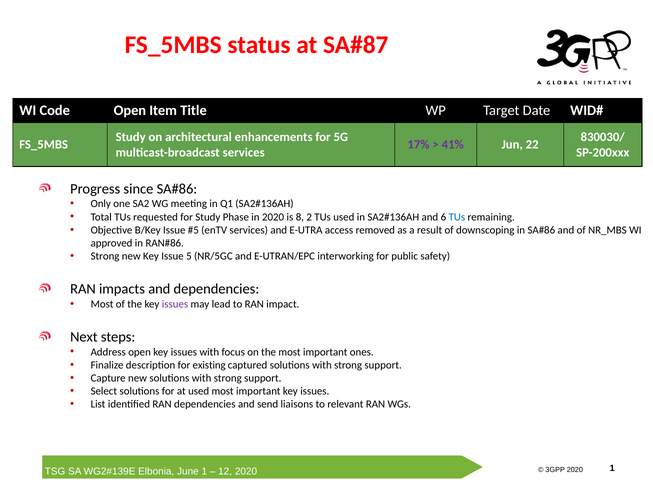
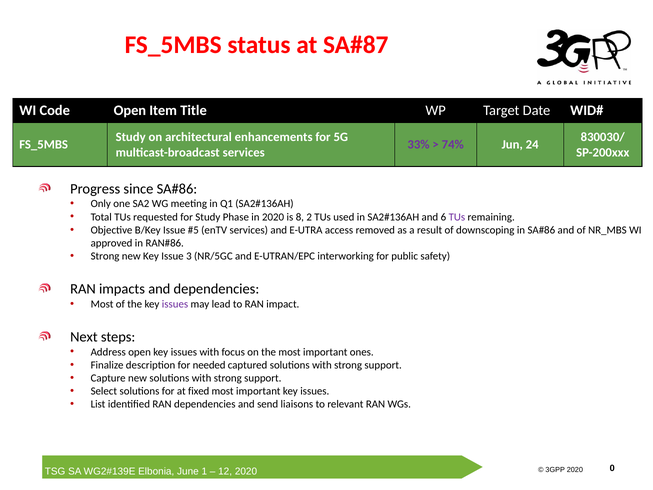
17%: 17% -> 33%
41%: 41% -> 74%
22: 22 -> 24
TUs at (457, 217) colour: blue -> purple
5: 5 -> 3
existing: existing -> needed
at used: used -> fixed
2020 1: 1 -> 0
